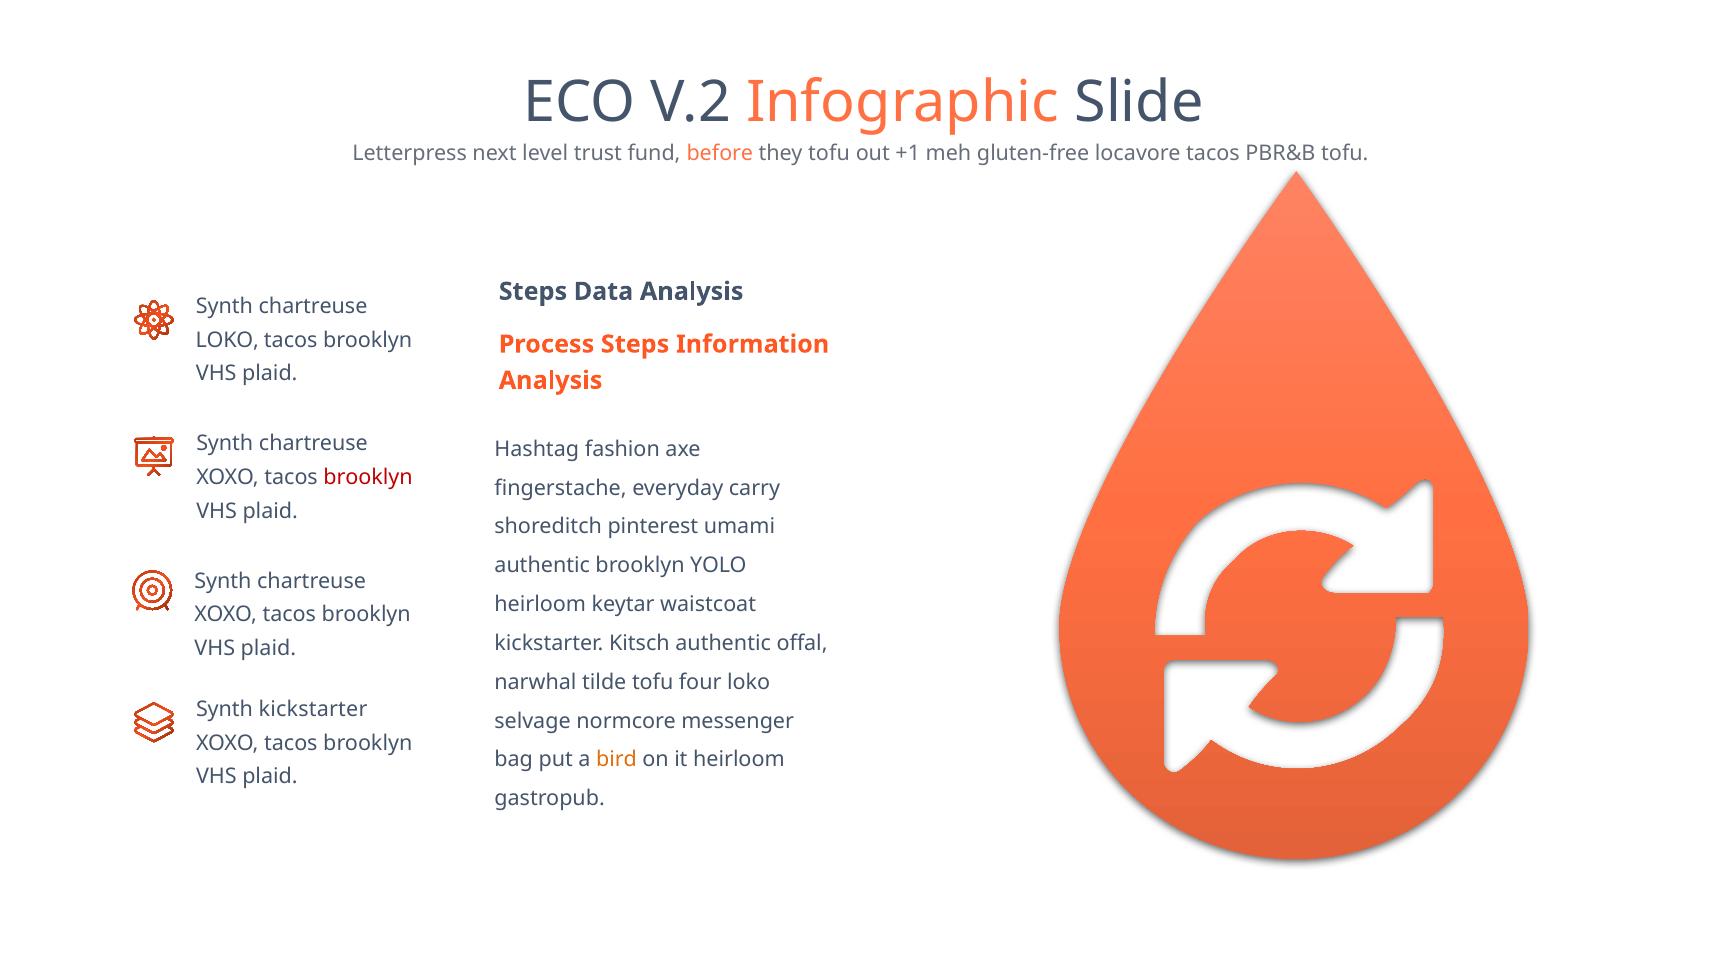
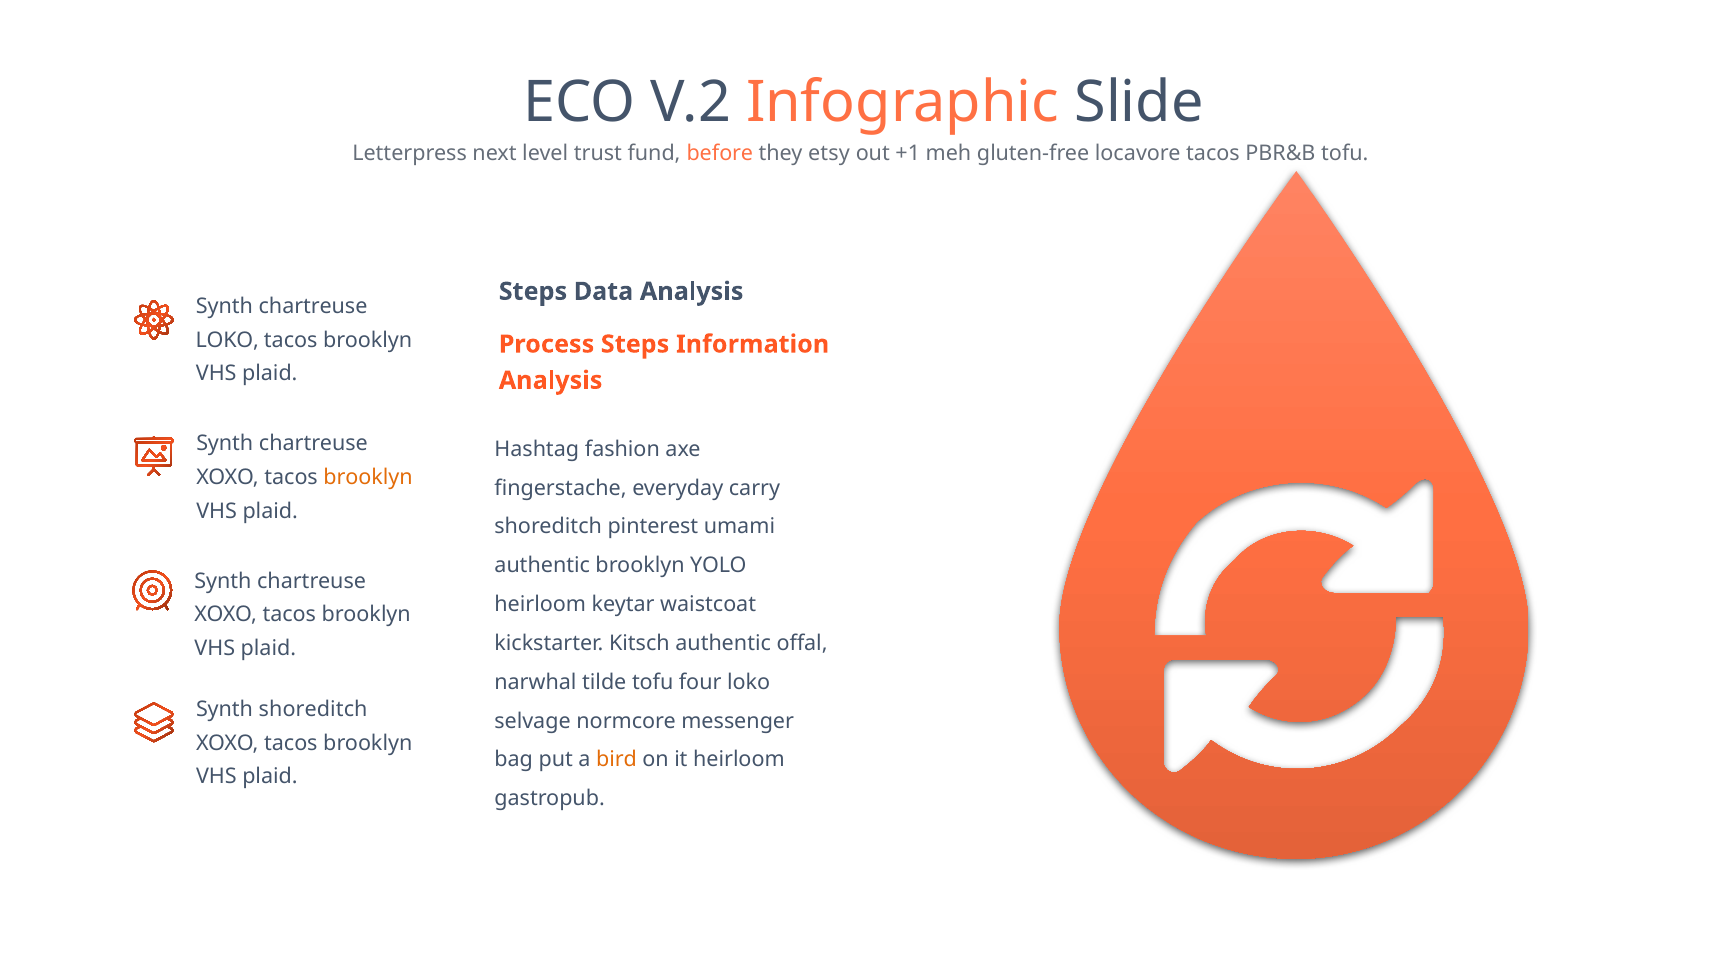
they tofu: tofu -> etsy
brooklyn at (368, 477) colour: red -> orange
Synth kickstarter: kickstarter -> shoreditch
